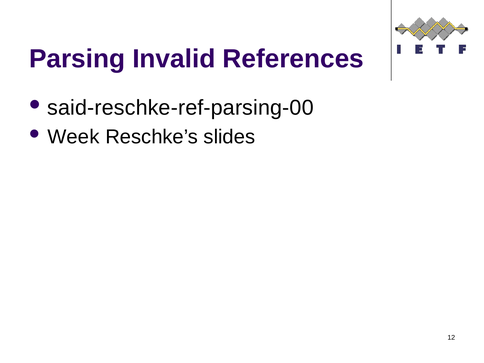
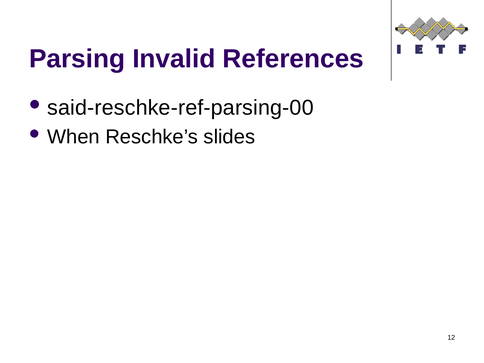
Week: Week -> When
